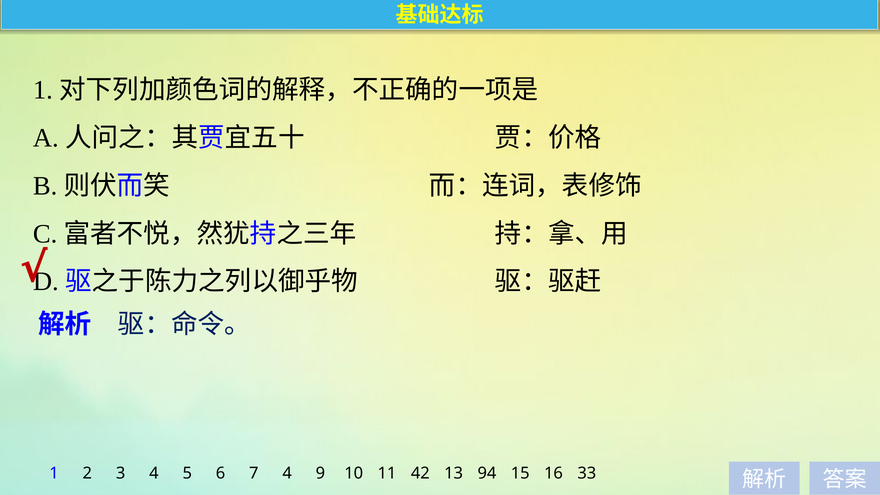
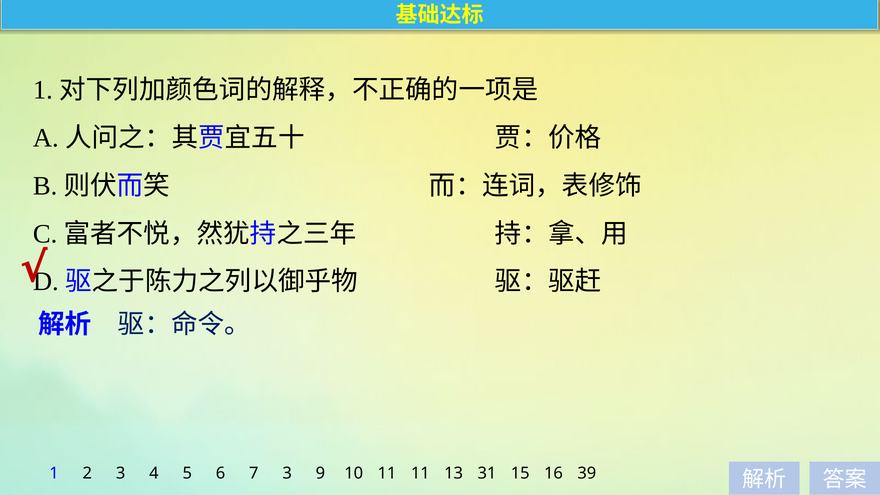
7 4: 4 -> 3
10 42: 42 -> 11
94: 94 -> 31
33: 33 -> 39
